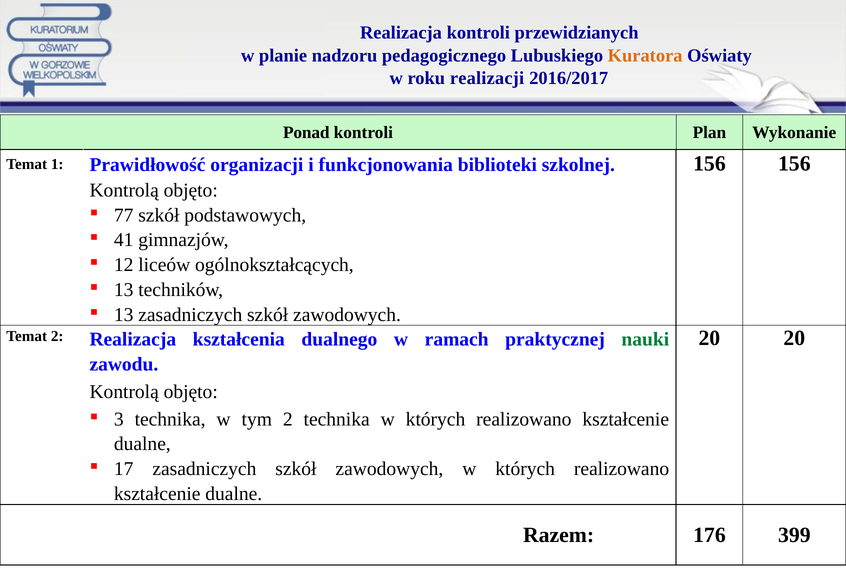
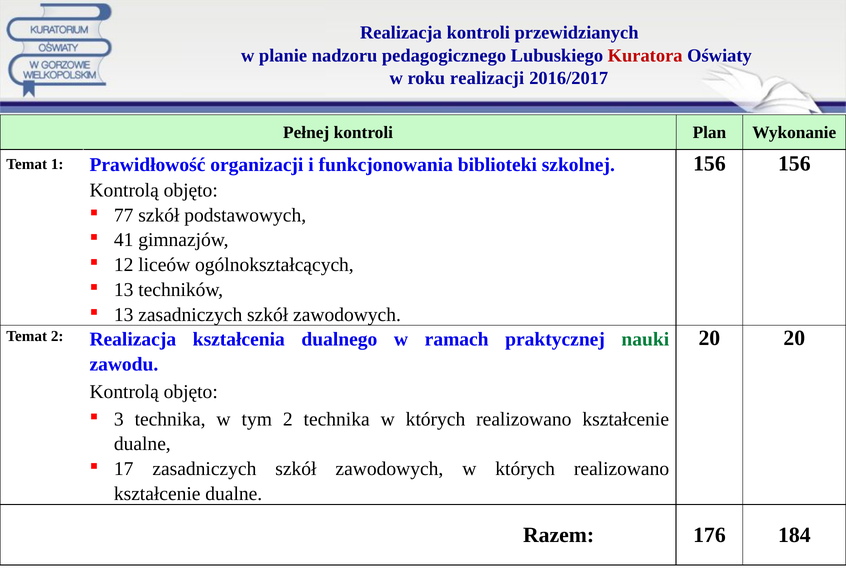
Kuratora colour: orange -> red
Ponad: Ponad -> Pełnej
399: 399 -> 184
